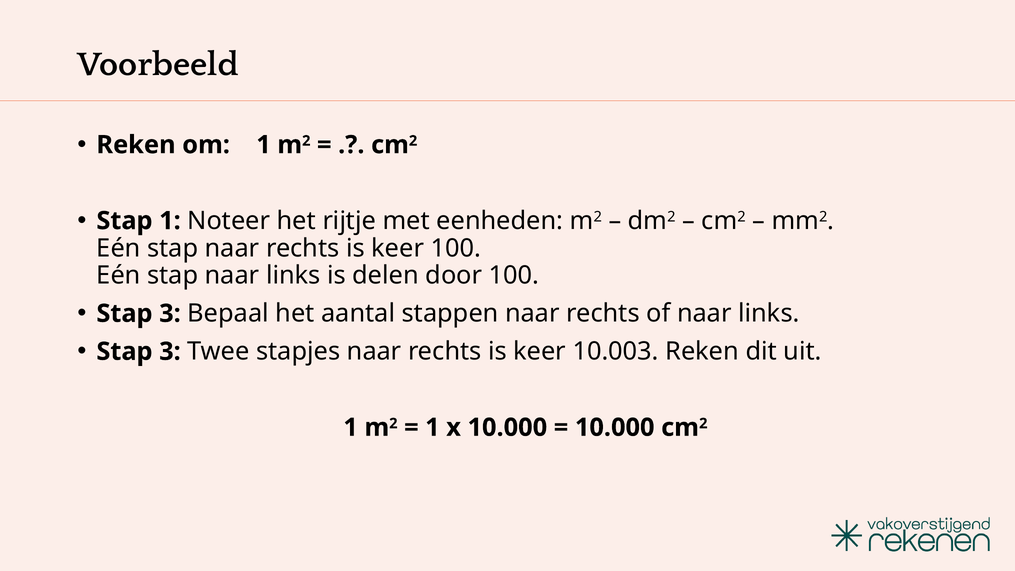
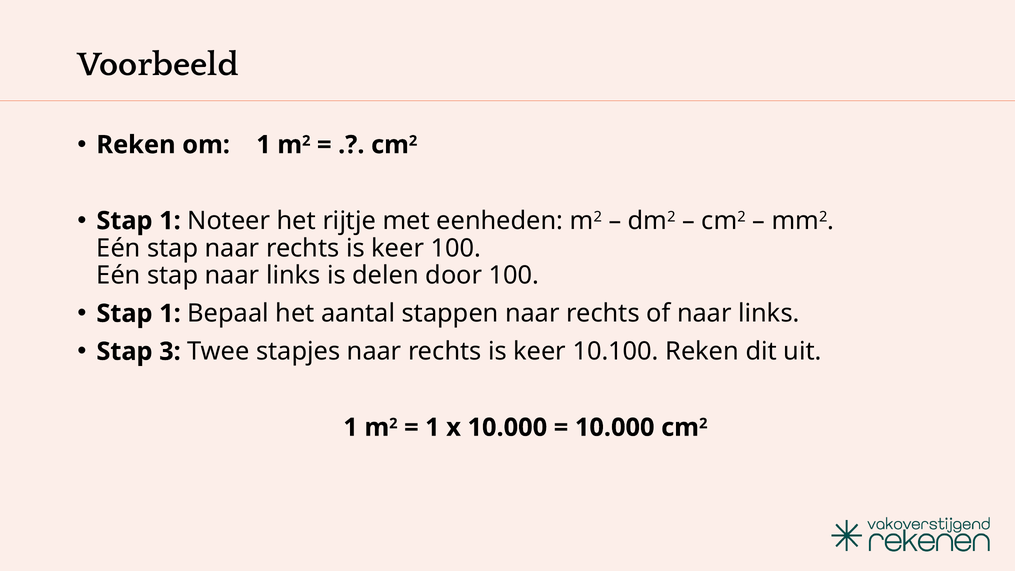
3 at (170, 314): 3 -> 1
10.003: 10.003 -> 10.100
